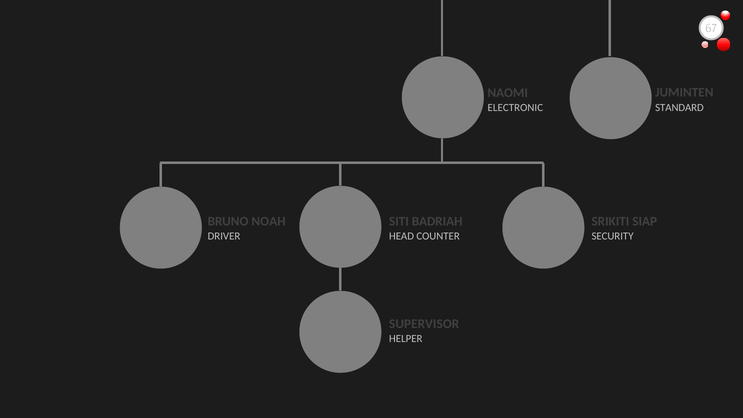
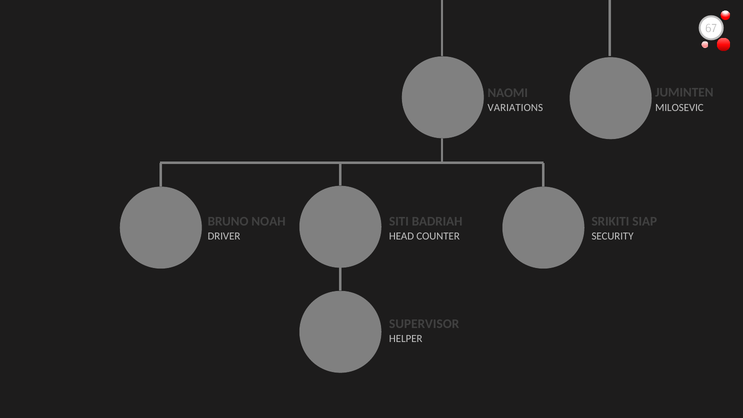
STANDARD: STANDARD -> MILOSEVIC
ELECTRONIC: ELECTRONIC -> VARIATIONS
